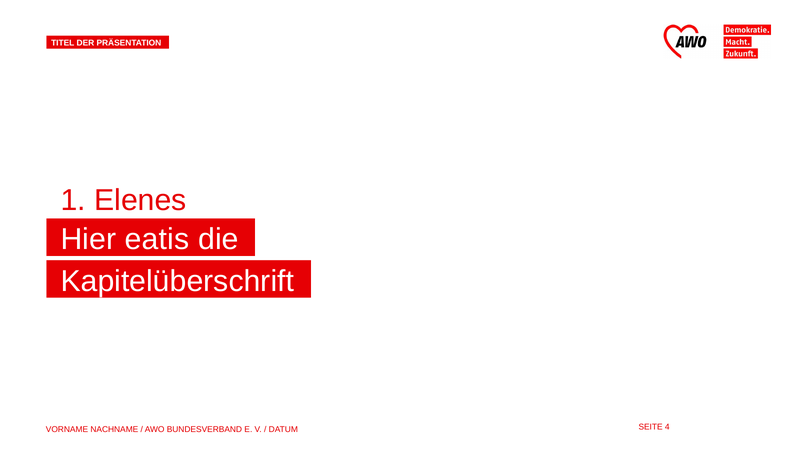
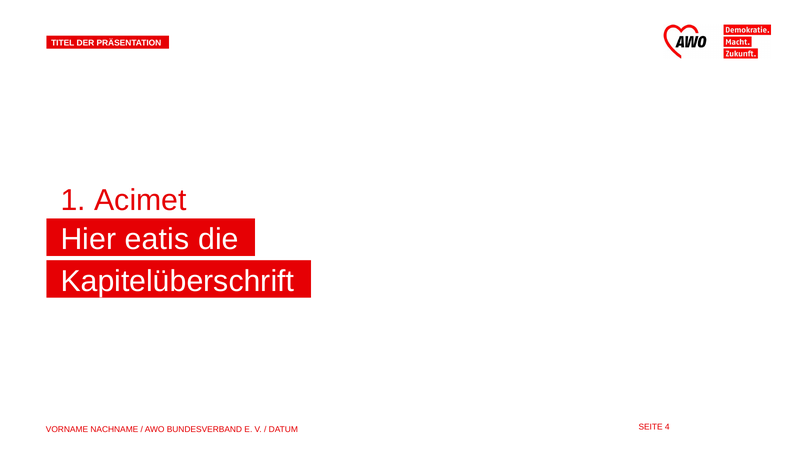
Elenes: Elenes -> Acimet
